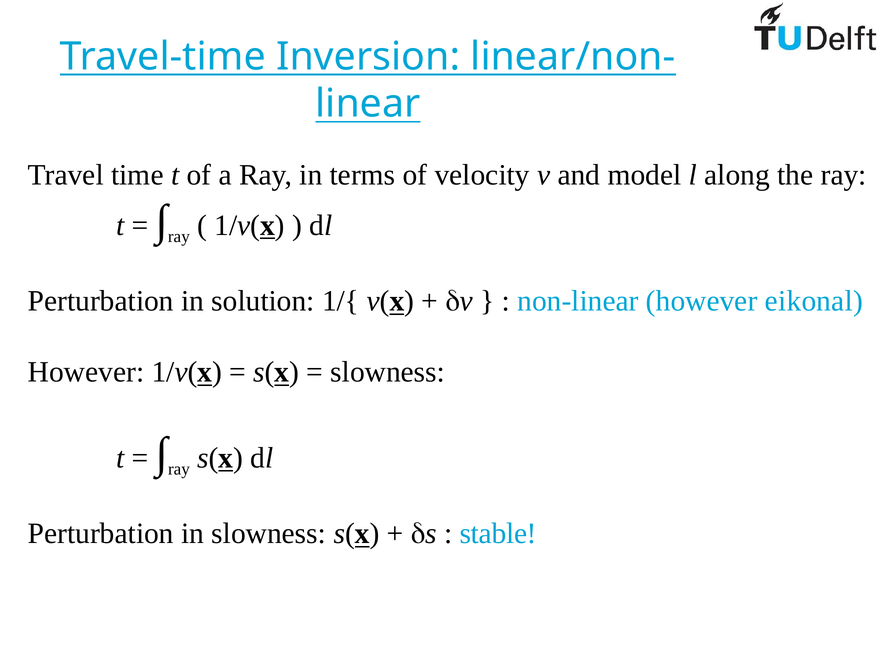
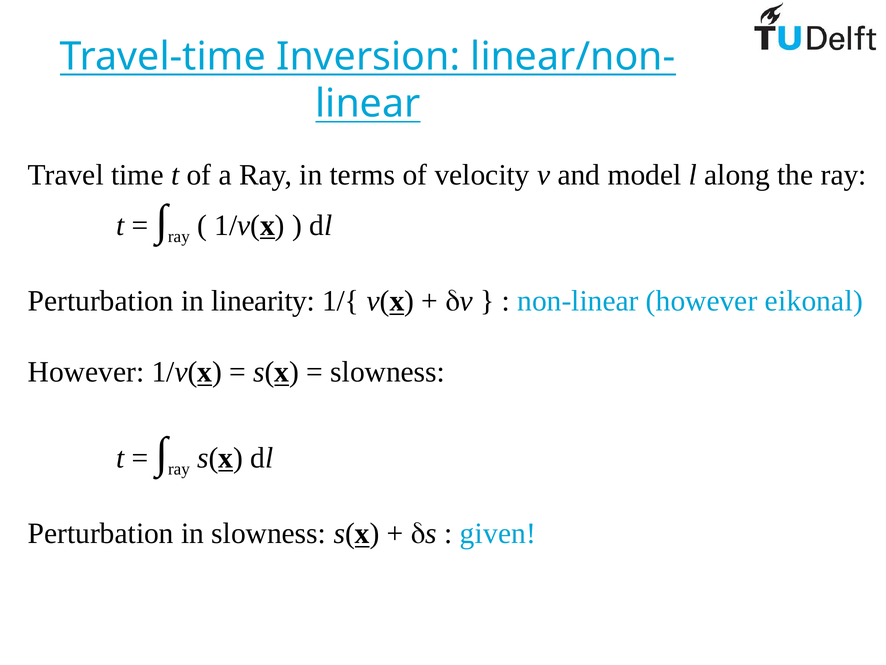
solution: solution -> linearity
stable: stable -> given
